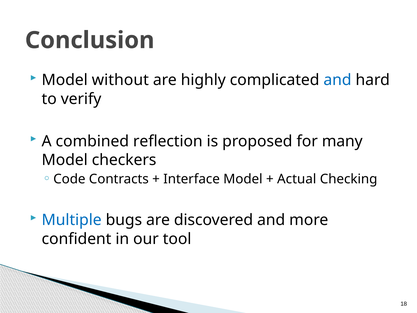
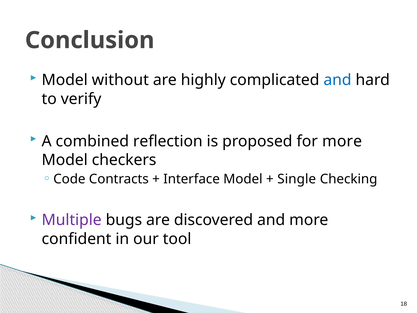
for many: many -> more
Actual: Actual -> Single
Multiple colour: blue -> purple
